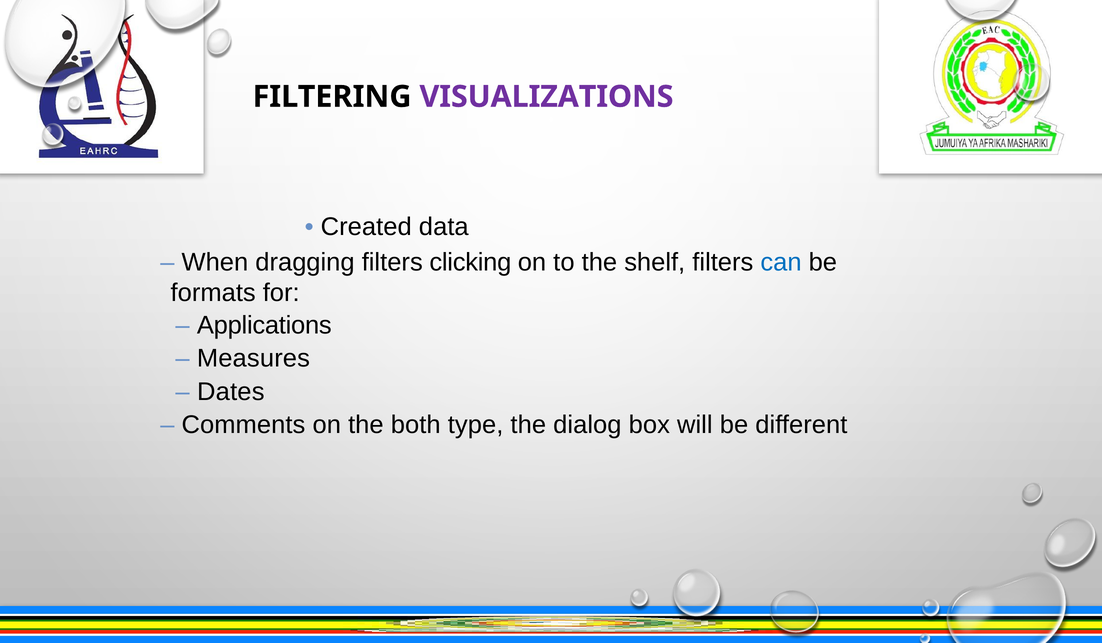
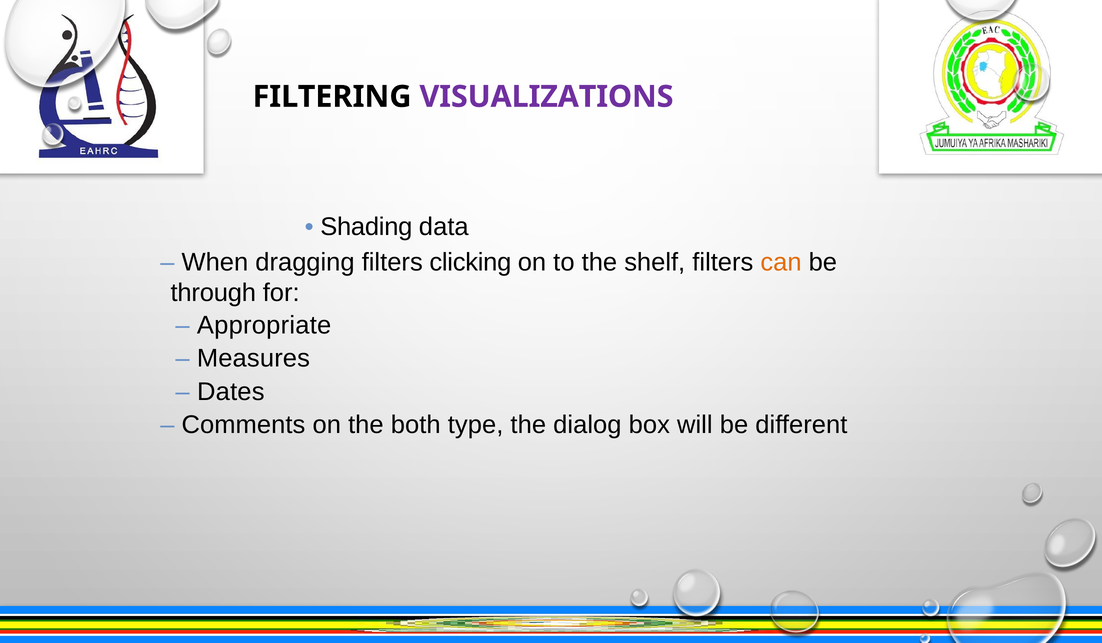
Created: Created -> Shading
can colour: blue -> orange
formats: formats -> through
Applications: Applications -> Appropriate
